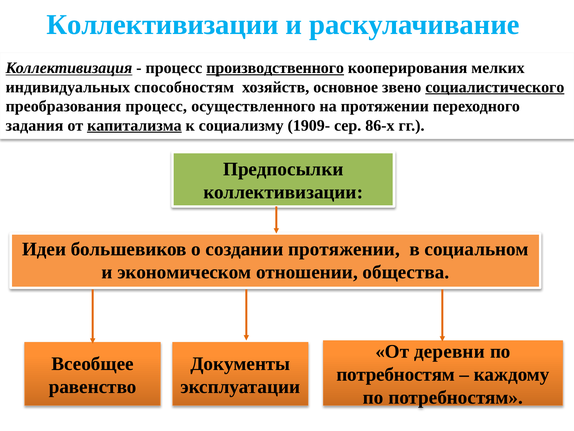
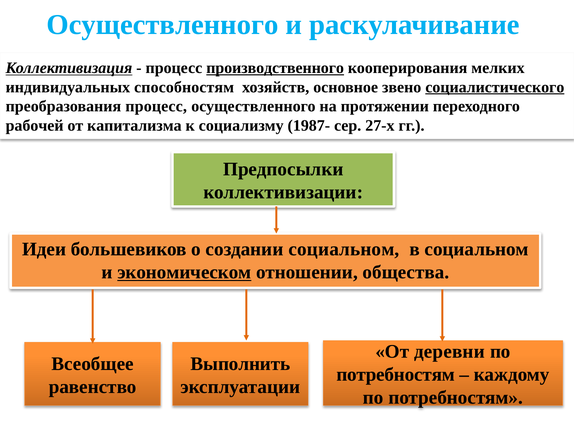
Коллективизации at (163, 25): Коллективизации -> Осуществленного
задания: задания -> рабочей
капитализма underline: present -> none
1909-: 1909- -> 1987-
86-х: 86-х -> 27-х
создании протяжении: протяжении -> социальном
экономическом underline: none -> present
Документы: Документы -> Выполнить
